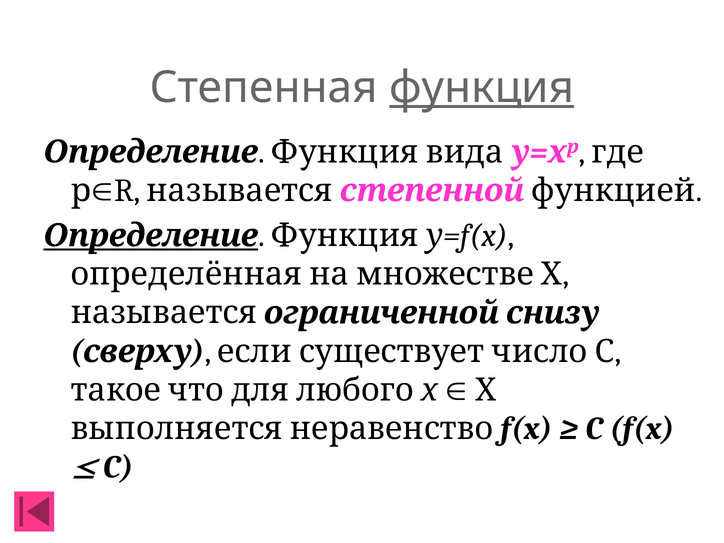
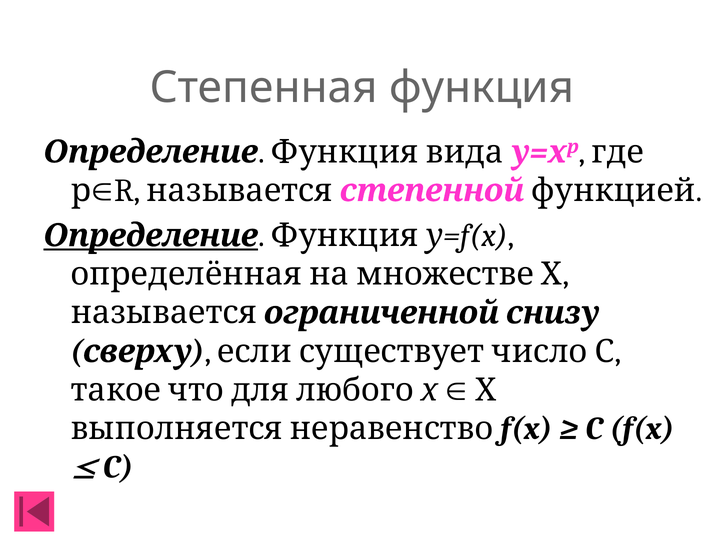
функция at (482, 88) underline: present -> none
